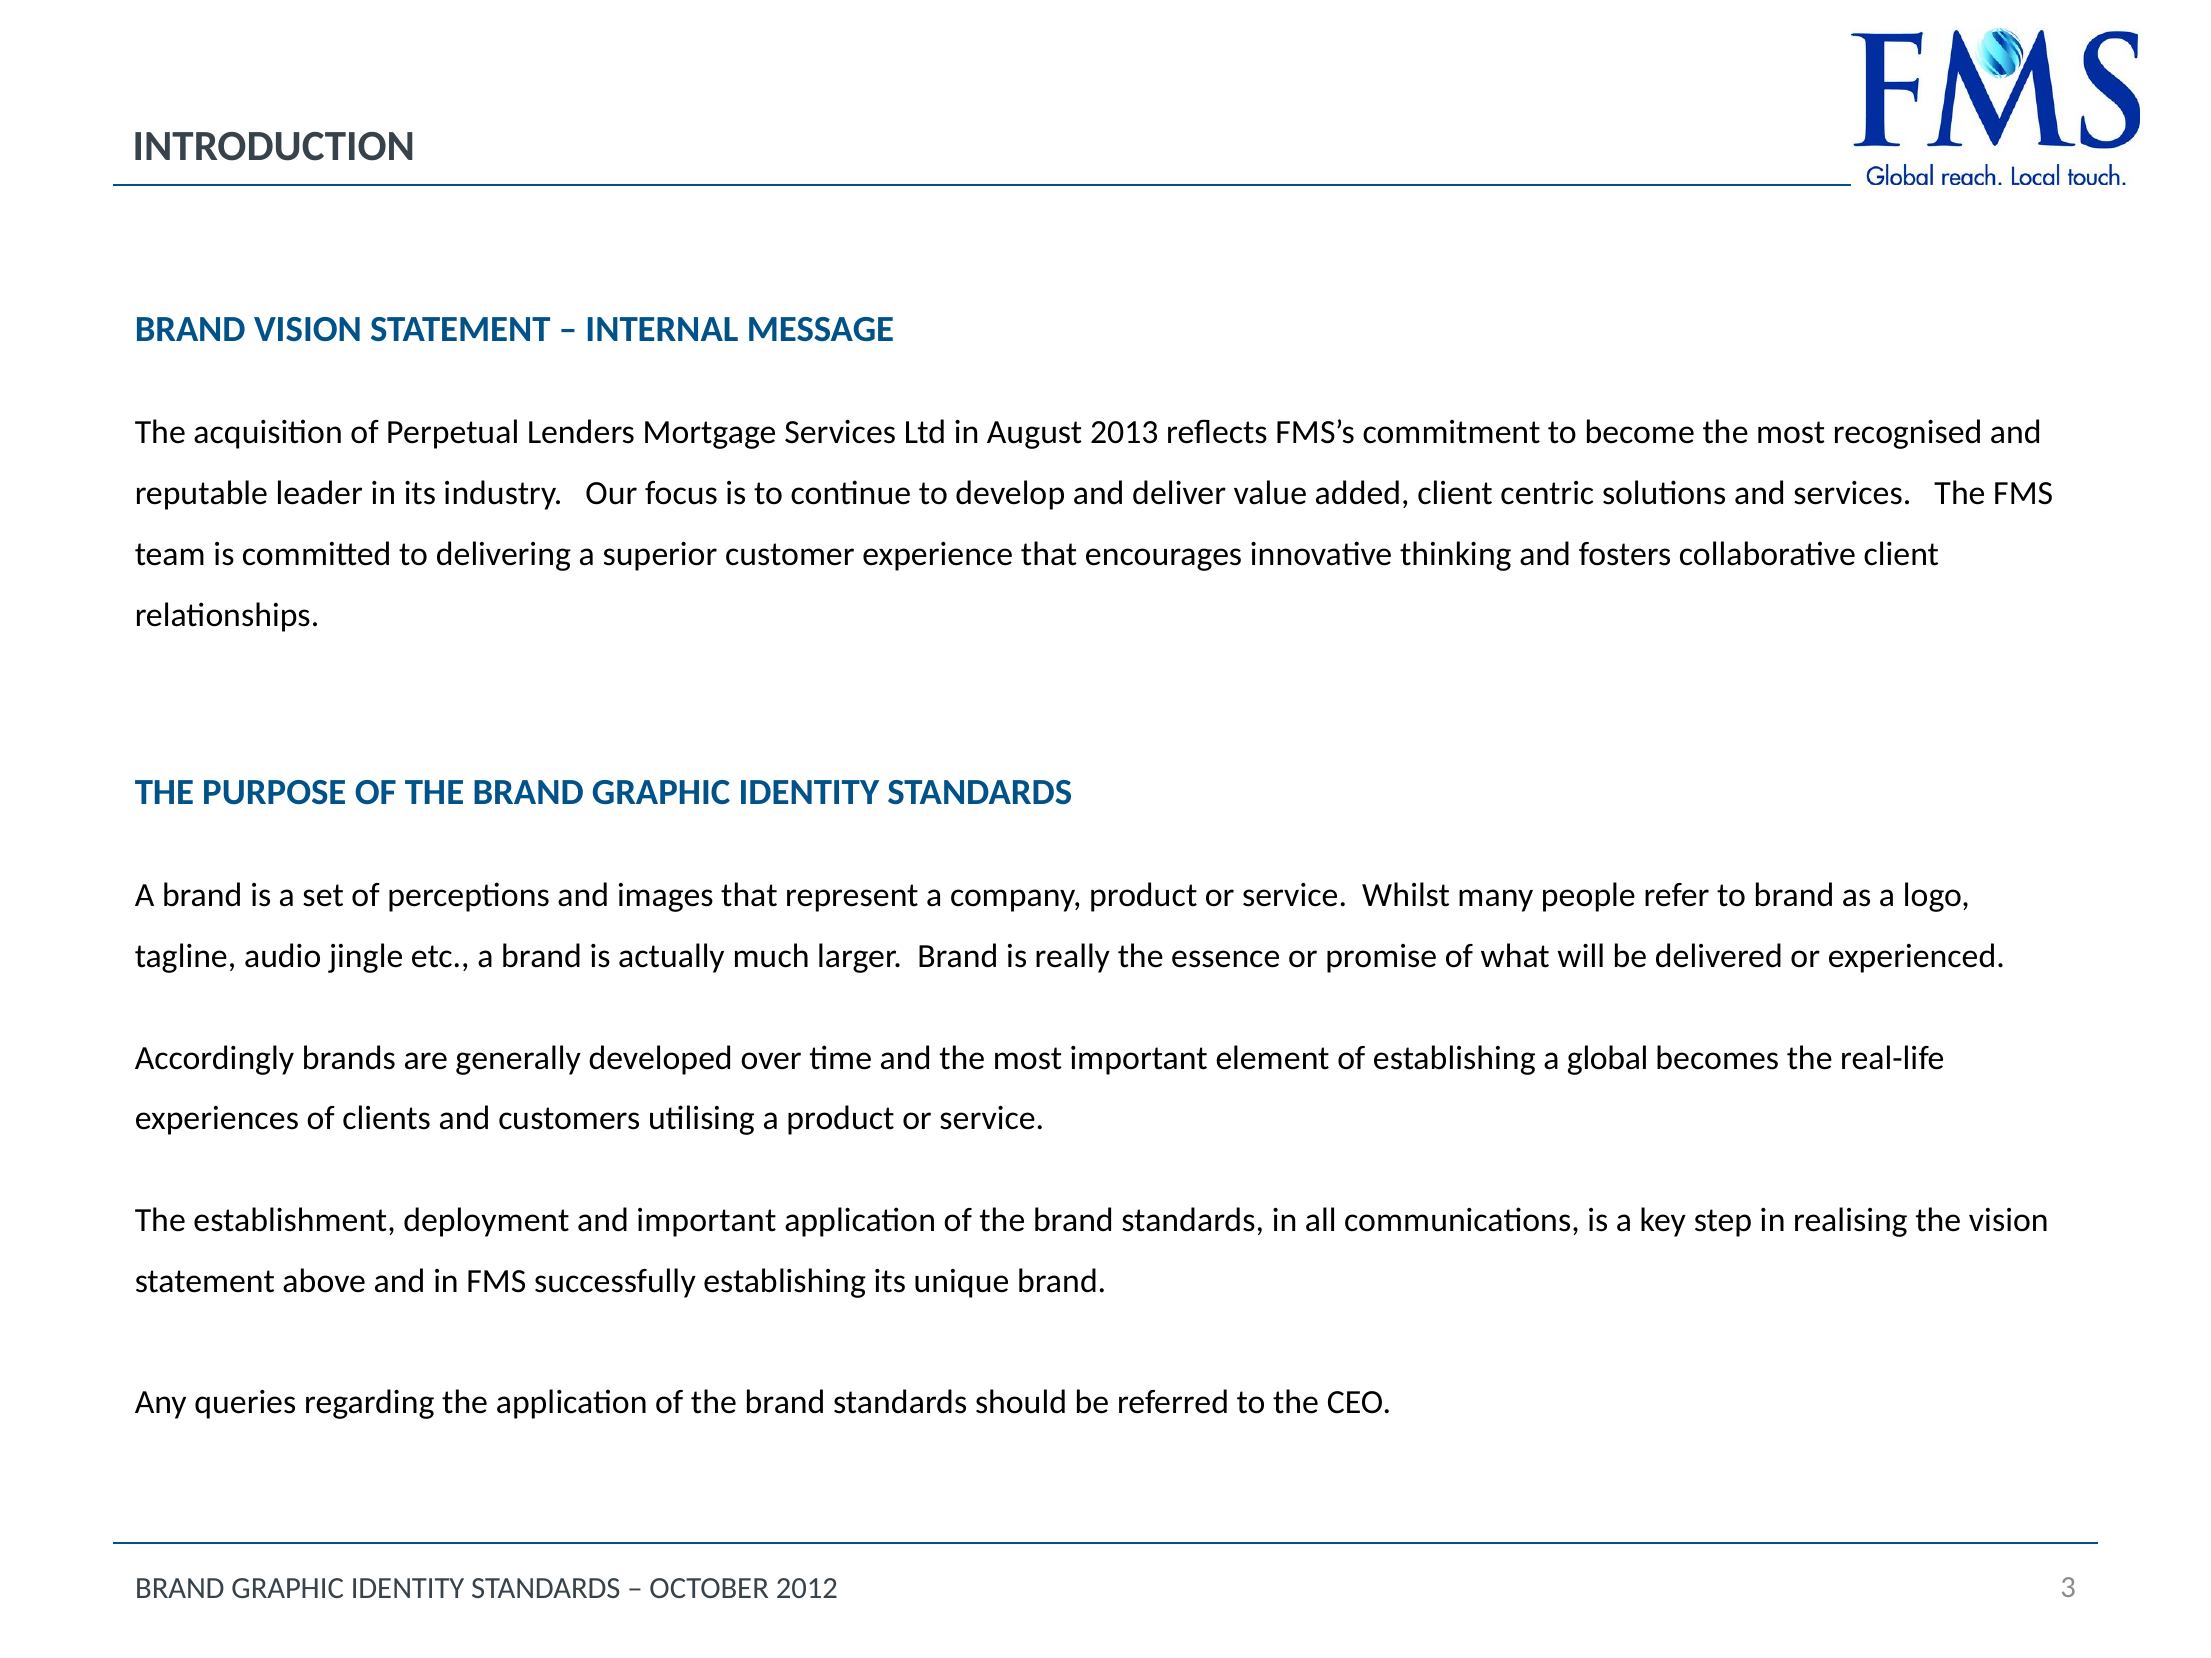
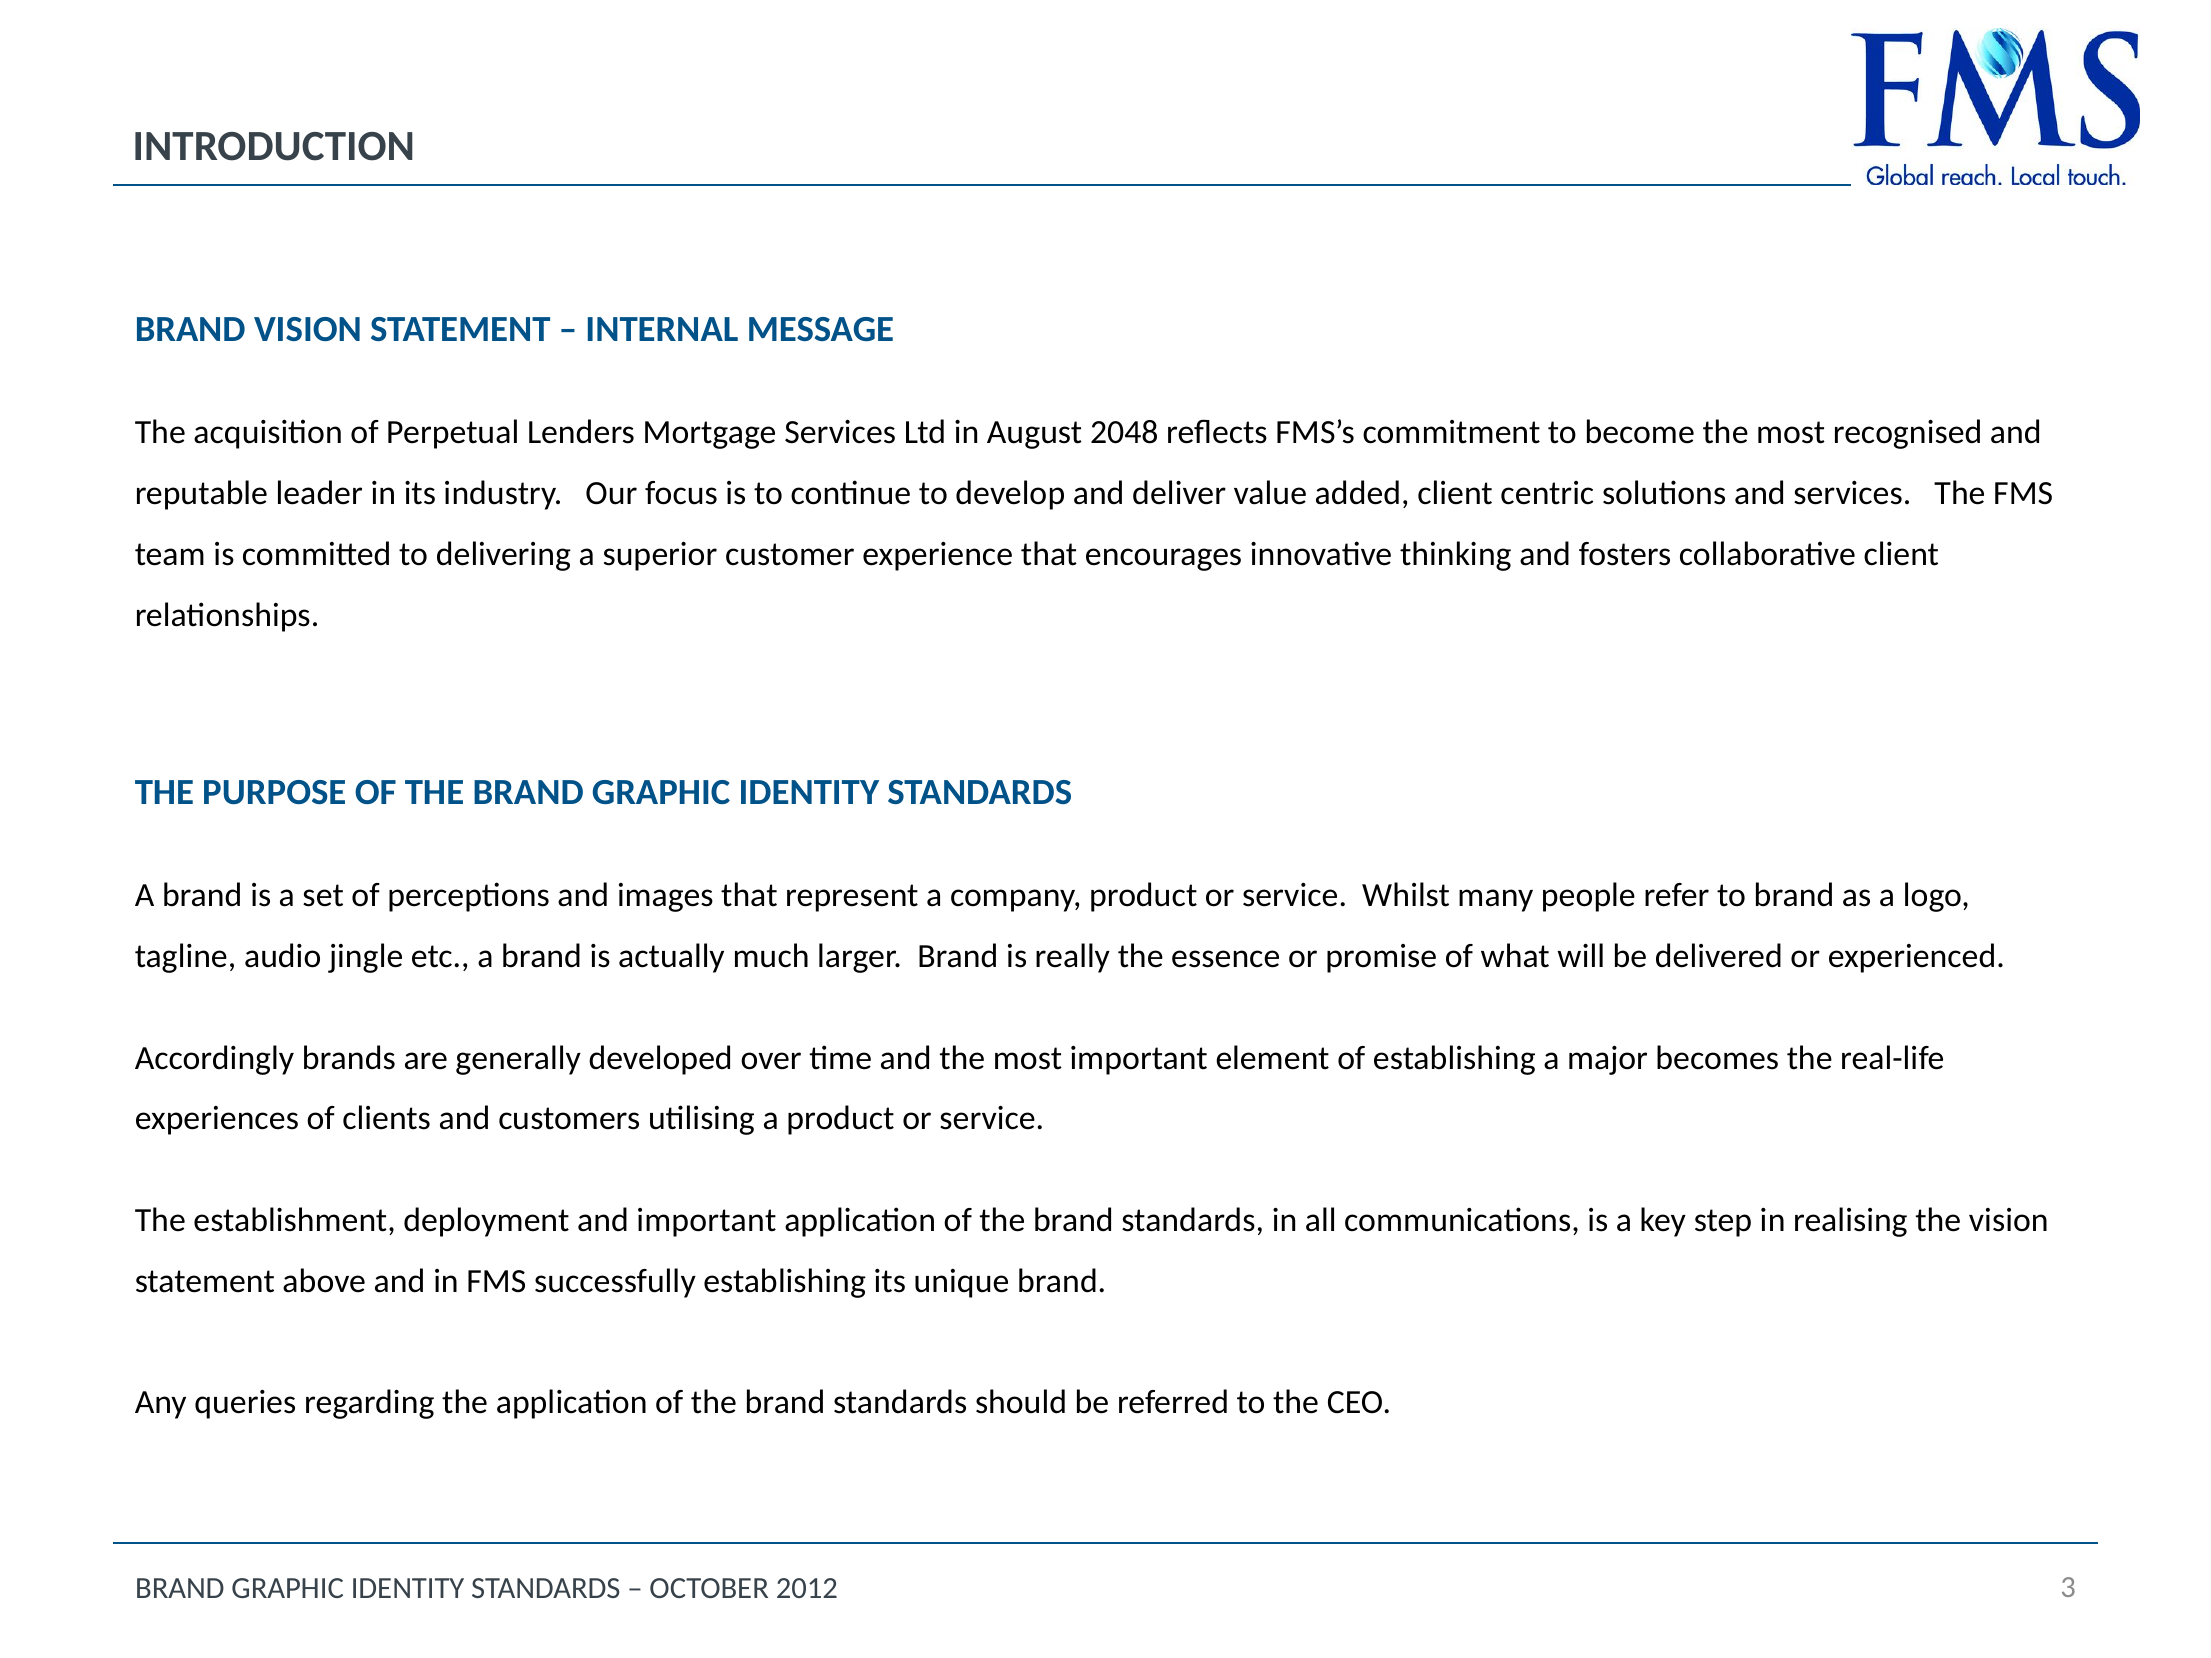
2013: 2013 -> 2048
global: global -> major
